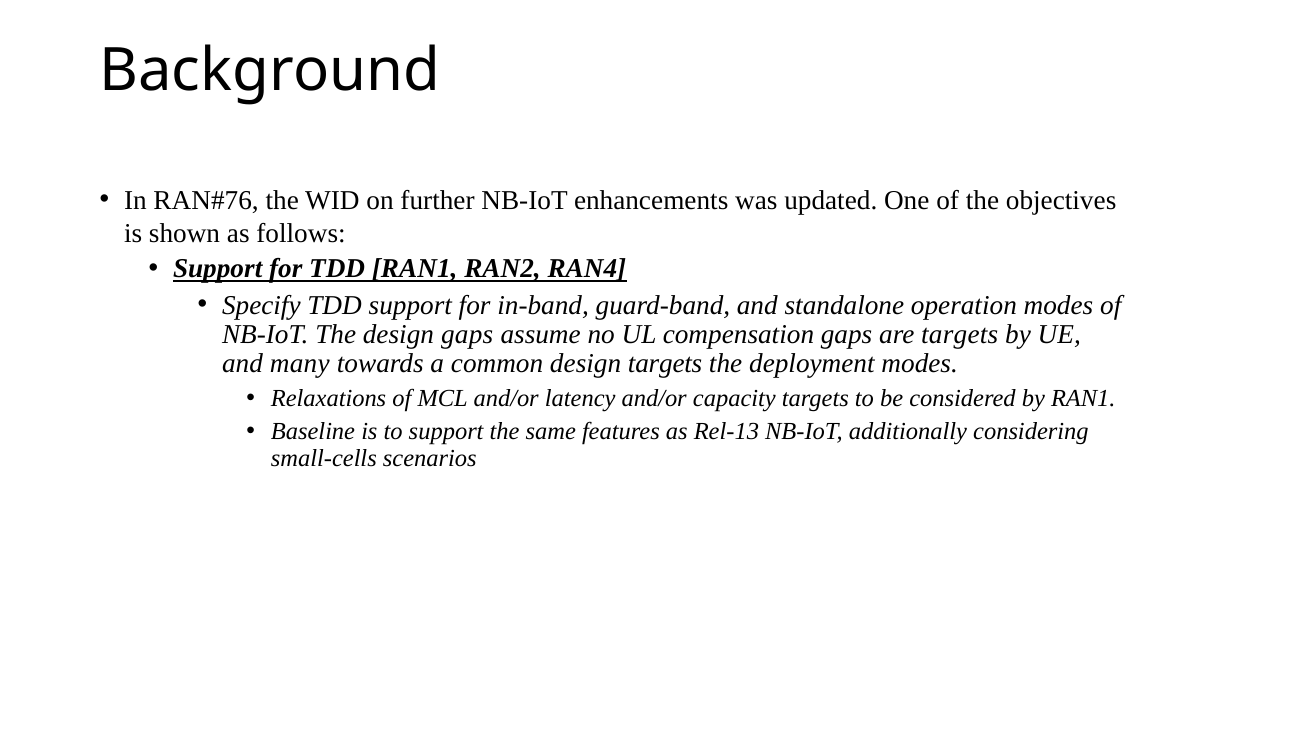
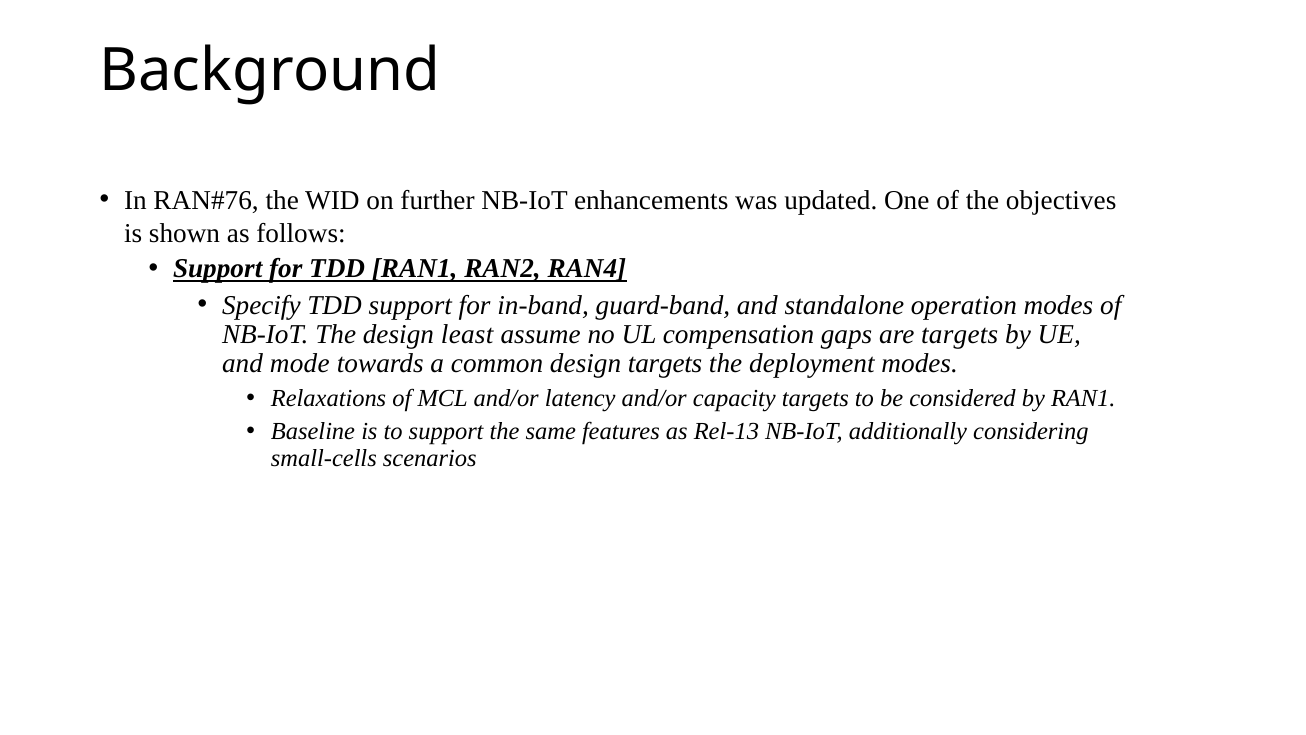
design gaps: gaps -> least
many: many -> mode
